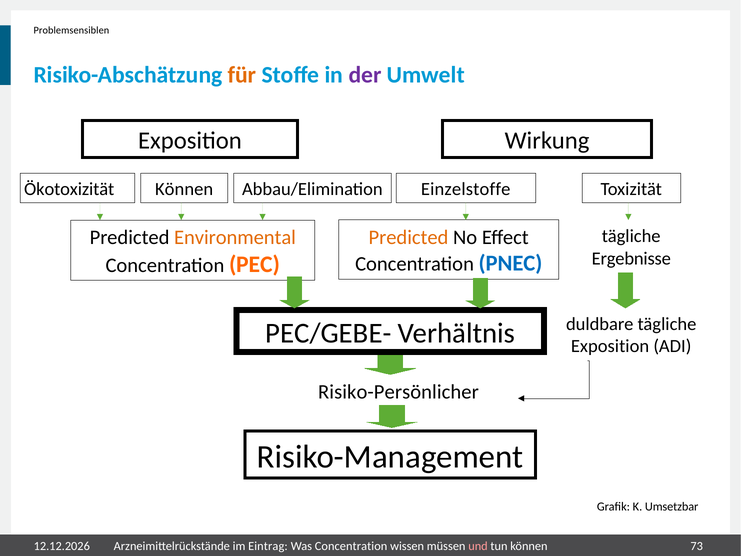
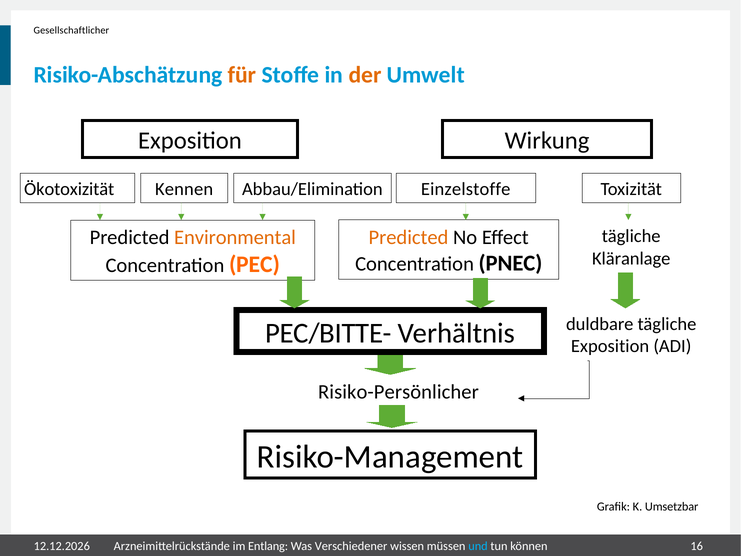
Problemsensiblen: Problemsensiblen -> Gesellschaftlicher
der colour: purple -> orange
Können at (184, 189): Können -> Kennen
Ergebnisse: Ergebnisse -> Kläranlage
PNEC colour: blue -> black
PEC/GEBE-: PEC/GEBE- -> PEC/BITTE-
Eintrag: Eintrag -> Entlang
Was Concentration: Concentration -> Verschiedener
und colour: pink -> light blue
73: 73 -> 16
